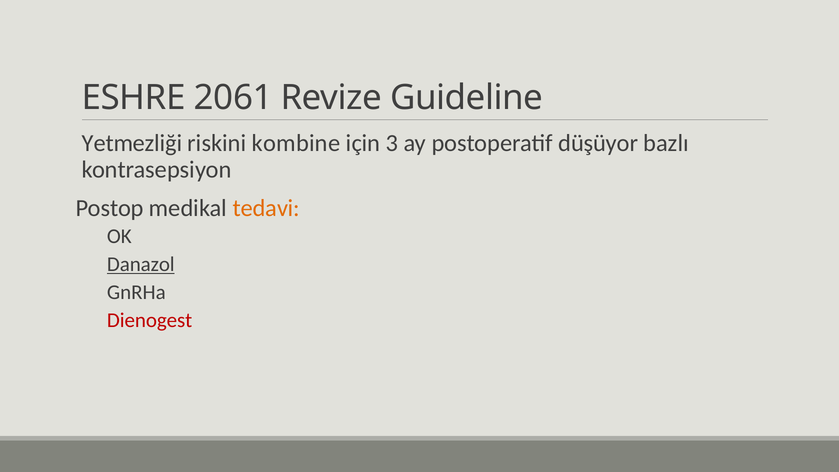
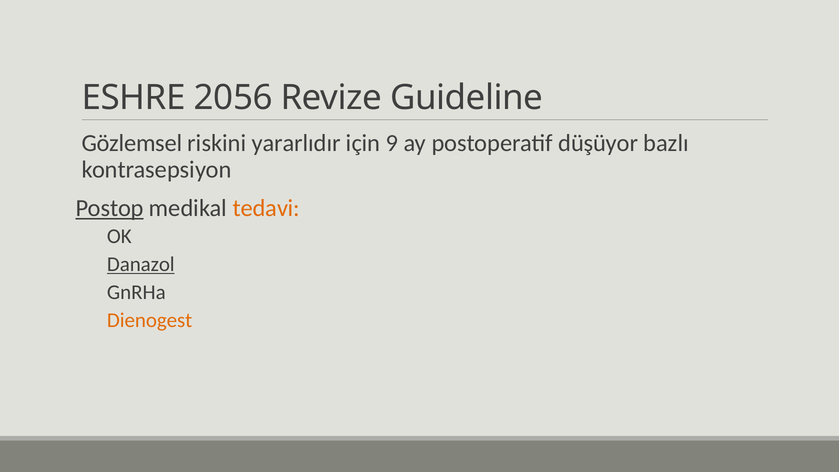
2061: 2061 -> 2056
Yetmezliği: Yetmezliği -> Gözlemsel
kombine: kombine -> yararlıdır
3: 3 -> 9
Postop underline: none -> present
Dienogest colour: red -> orange
